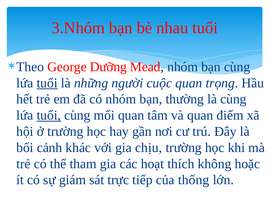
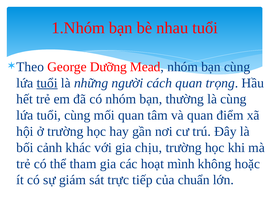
3.Nhóm: 3.Nhóm -> 1.Nhóm
cuộc: cuộc -> cách
tuổi at (49, 115) underline: present -> none
thích: thích -> mình
thống: thống -> chuẩn
